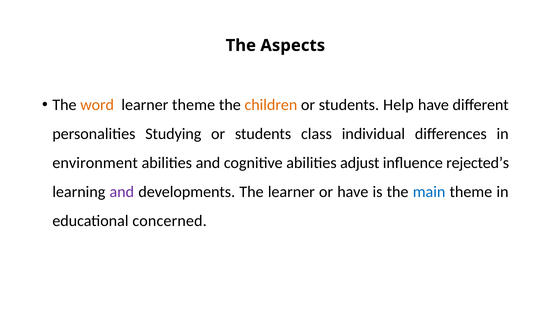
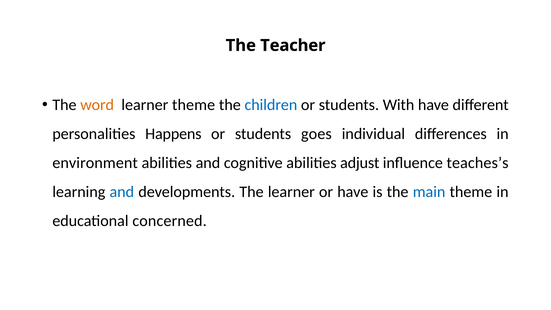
Aspects: Aspects -> Teacher
children colour: orange -> blue
Help: Help -> With
Studying: Studying -> Happens
class: class -> goes
rejected’s: rejected’s -> teaches’s
and at (122, 192) colour: purple -> blue
